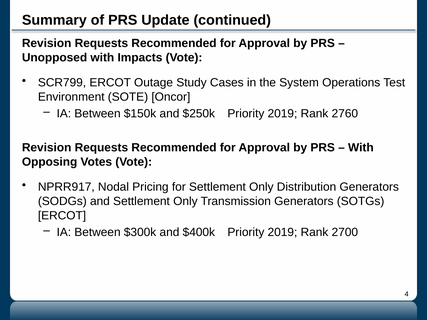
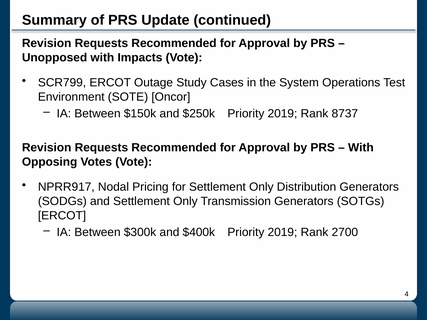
2760: 2760 -> 8737
